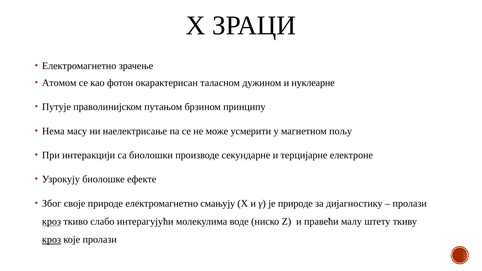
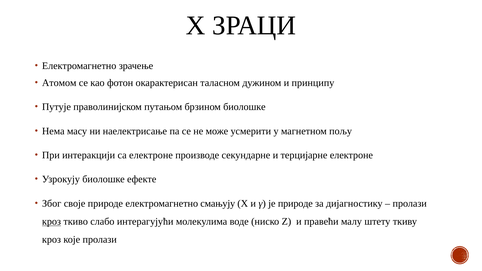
нуклеарне: нуклеарне -> принципу
брзином принципу: принципу -> биолошке
са биолошки: биолошки -> електроне
кроз at (52, 240) underline: present -> none
